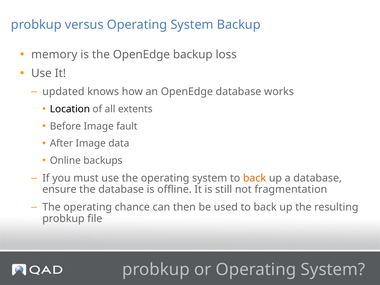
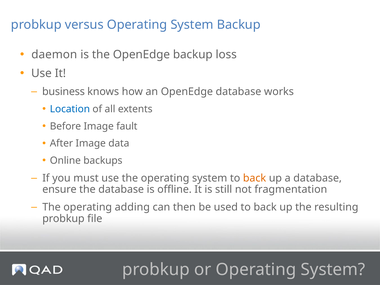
memory: memory -> daemon
updated: updated -> business
Location colour: black -> blue
chance: chance -> adding
